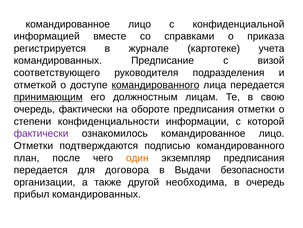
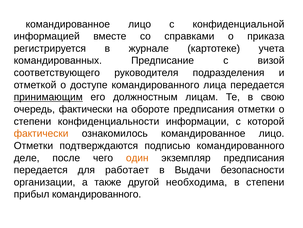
командированного at (155, 85) underline: present -> none
фактически at (41, 133) colour: purple -> orange
план: план -> деле
договора: договора -> работает
в очередь: очередь -> степени
прибыл командированных: командированных -> командированного
